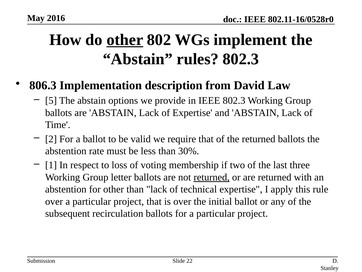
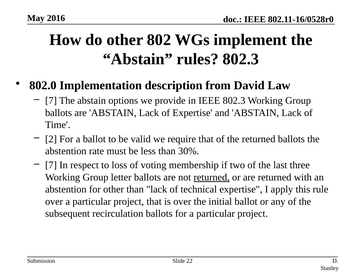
other at (125, 40) underline: present -> none
806.3: 806.3 -> 802.0
5 at (51, 100): 5 -> 7
1 at (51, 165): 1 -> 7
